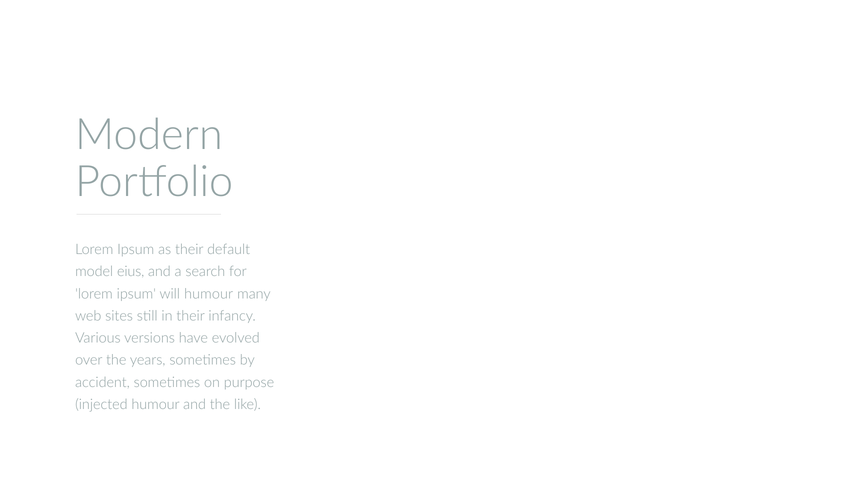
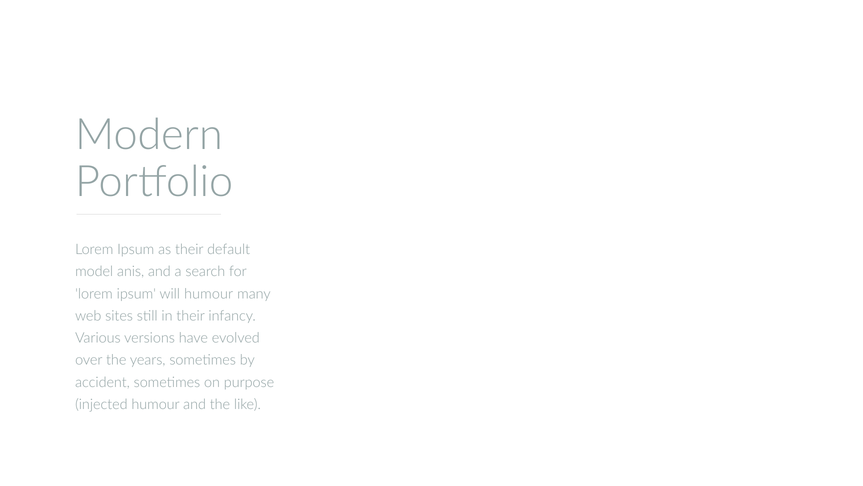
eius: eius -> anis
